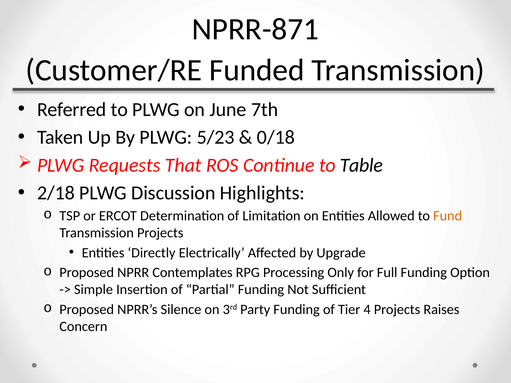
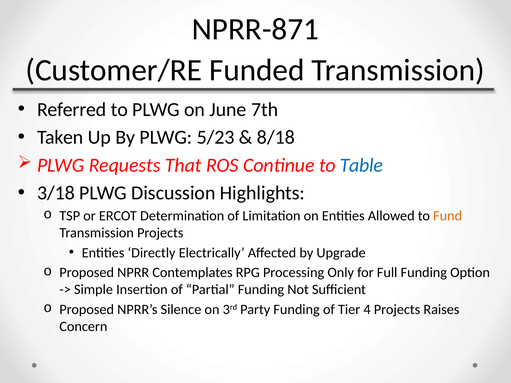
0/18: 0/18 -> 8/18
Table colour: black -> blue
2/18: 2/18 -> 3/18
